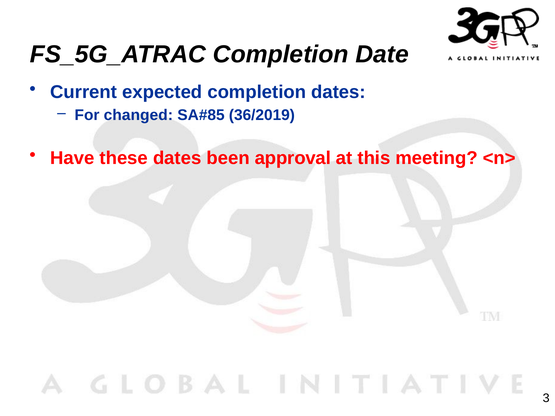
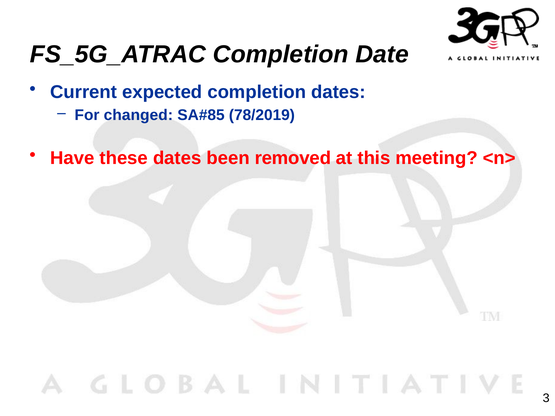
36/2019: 36/2019 -> 78/2019
approval: approval -> removed
